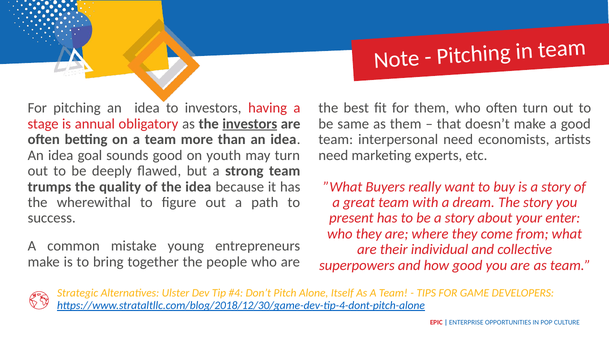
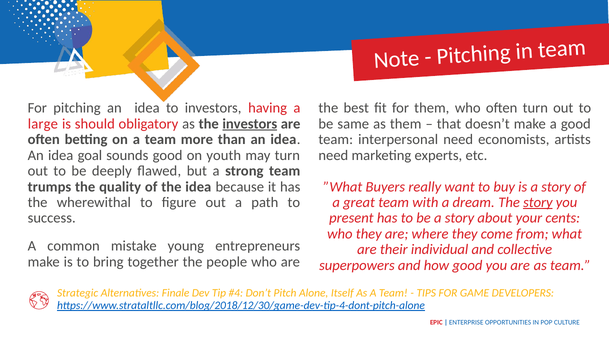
stage: stage -> large
annual: annual -> should
story at (538, 203) underline: none -> present
enter: enter -> cents
Ulster: Ulster -> Finale
